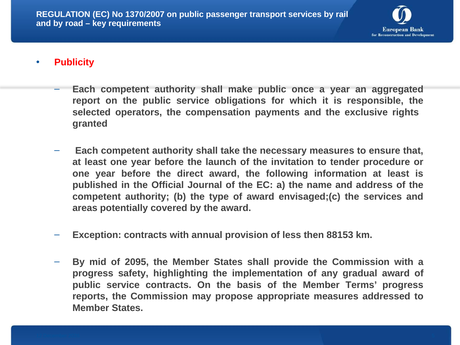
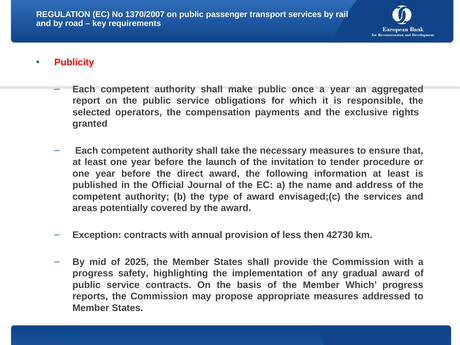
88153: 88153 -> 42730
2095: 2095 -> 2025
Member Terms: Terms -> Which
